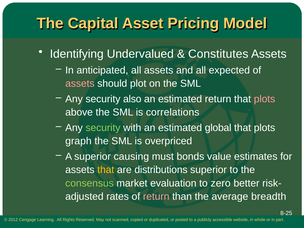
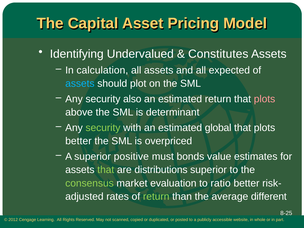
anticipated: anticipated -> calculation
assets at (80, 84) colour: pink -> light blue
correlations: correlations -> determinant
graph at (78, 141): graph -> better
causing: causing -> positive
that at (106, 170) colour: yellow -> light green
zero: zero -> ratio
return at (156, 197) colour: pink -> light green
breadth: breadth -> different
